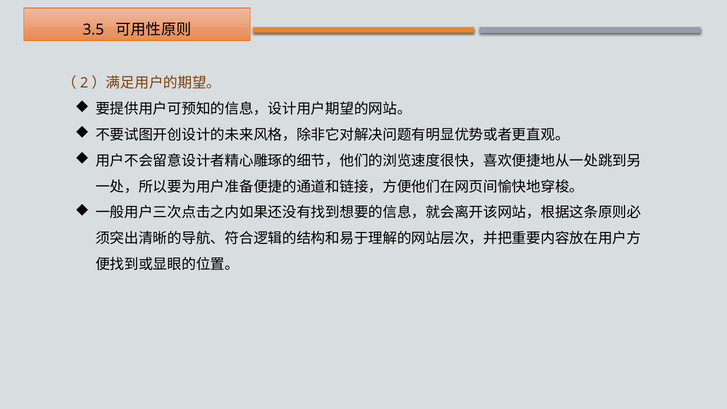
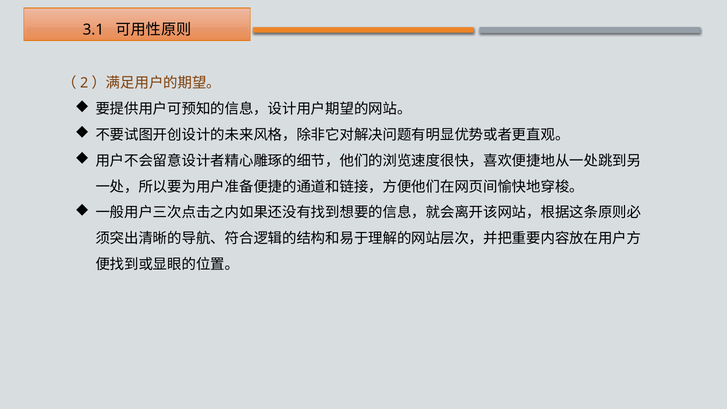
3.5: 3.5 -> 3.1
